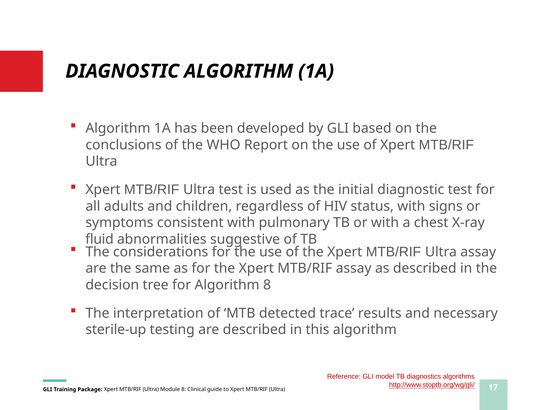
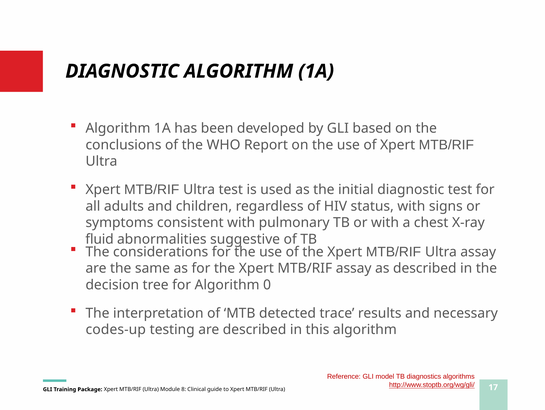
Algorithm 8: 8 -> 0
sterile-up: sterile-up -> codes-up
